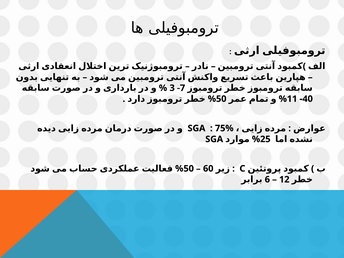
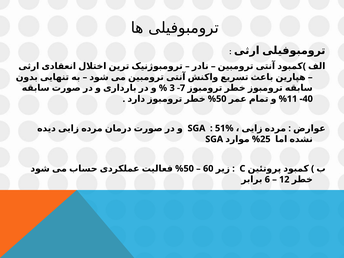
75%: 75% -> 51%
